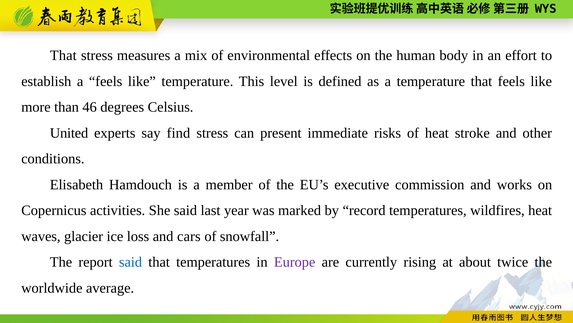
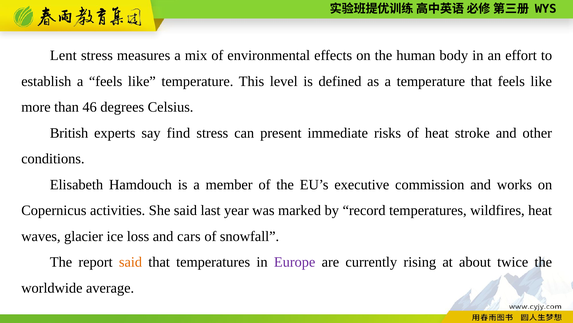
That at (63, 55): That -> Lent
United: United -> British
said at (131, 262) colour: blue -> orange
